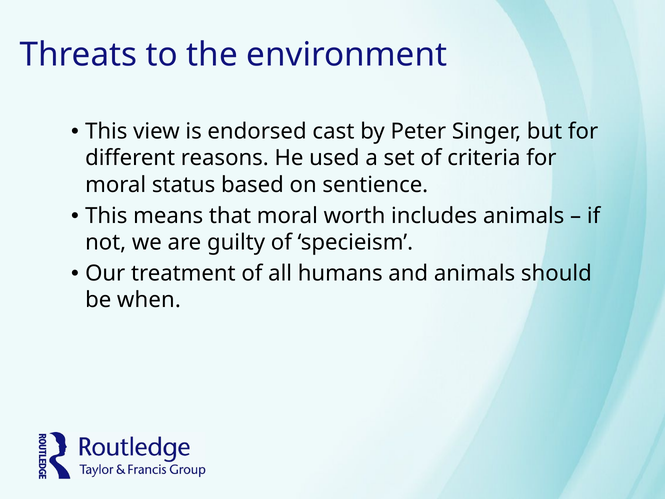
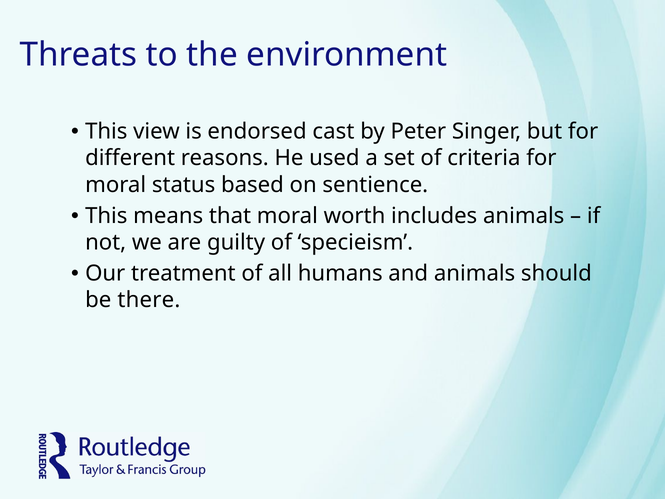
when: when -> there
